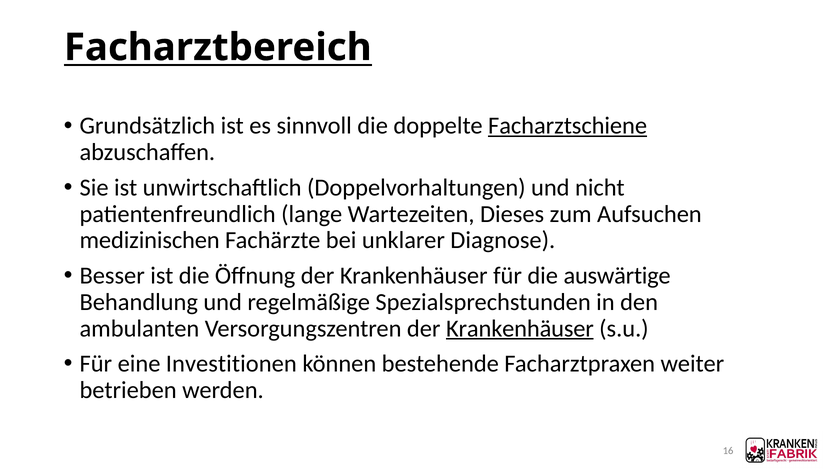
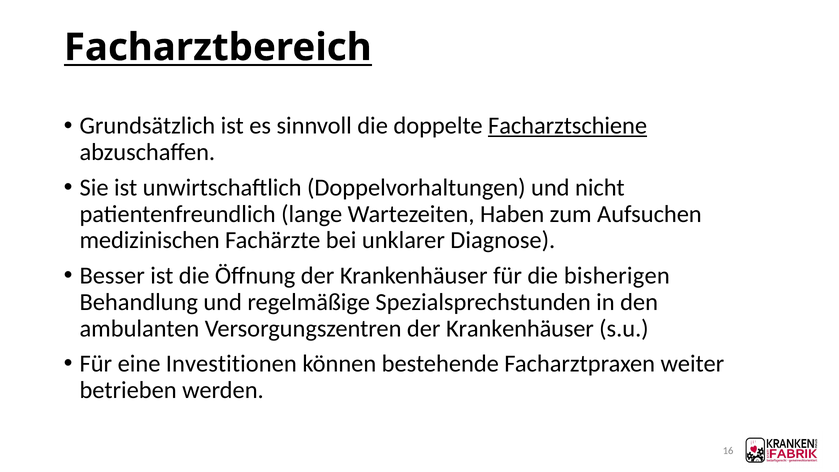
Dieses: Dieses -> Haben
auswärtige: auswärtige -> bisherigen
Krankenhäuser at (520, 328) underline: present -> none
